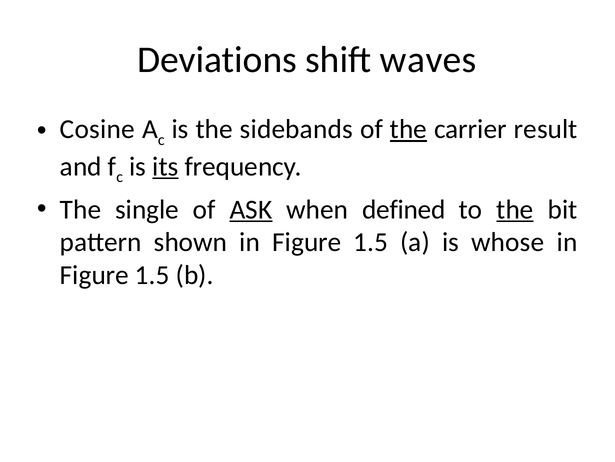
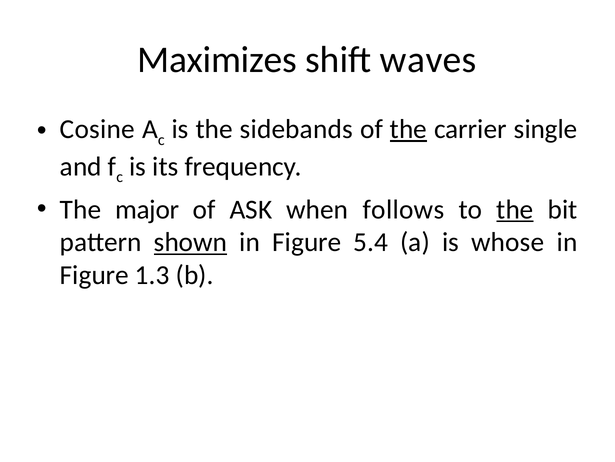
Deviations: Deviations -> Maximizes
result: result -> single
its underline: present -> none
single: single -> major
ASK underline: present -> none
defined: defined -> follows
shown underline: none -> present
1.5 at (371, 242): 1.5 -> 5.4
1.5 at (152, 275): 1.5 -> 1.3
